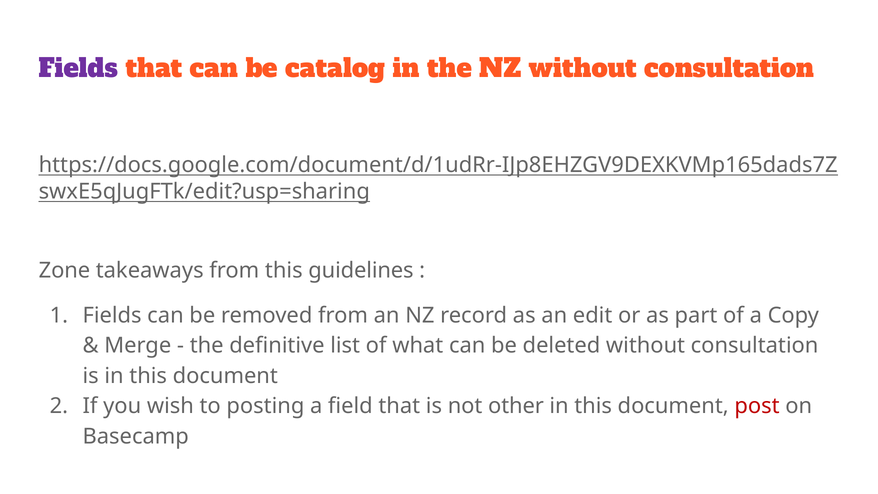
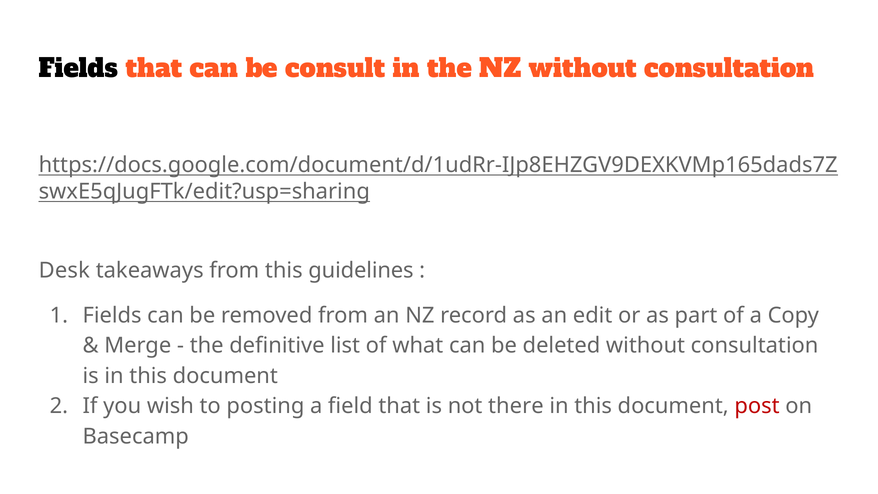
Fields at (78, 69) colour: purple -> black
catalog: catalog -> consult
Zone: Zone -> Desk
other: other -> there
